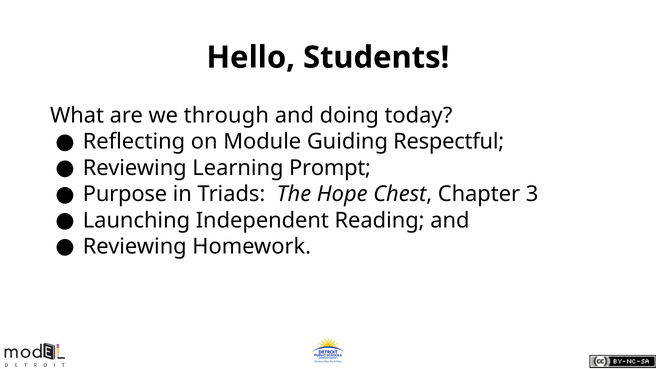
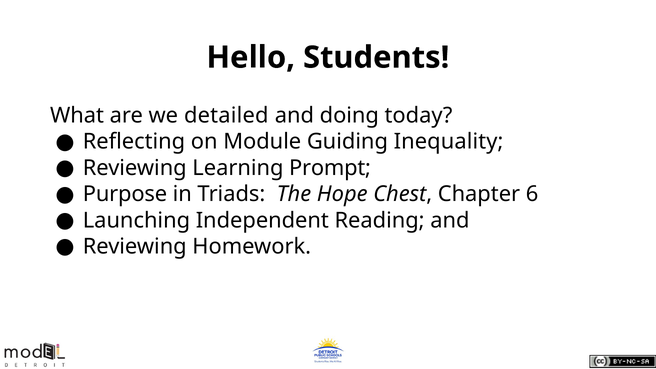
through: through -> detailed
Respectful: Respectful -> Inequality
3: 3 -> 6
